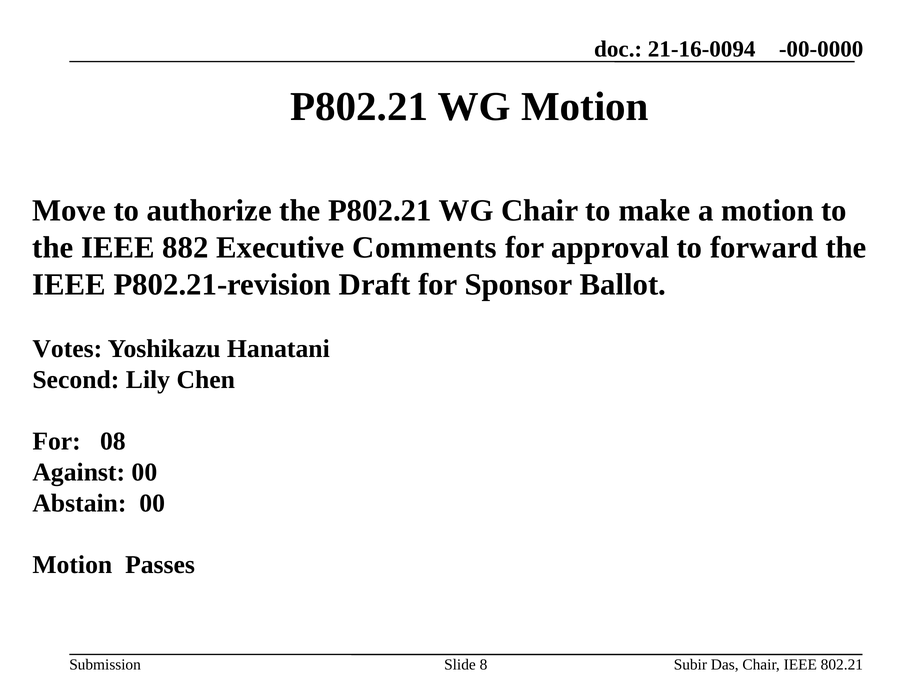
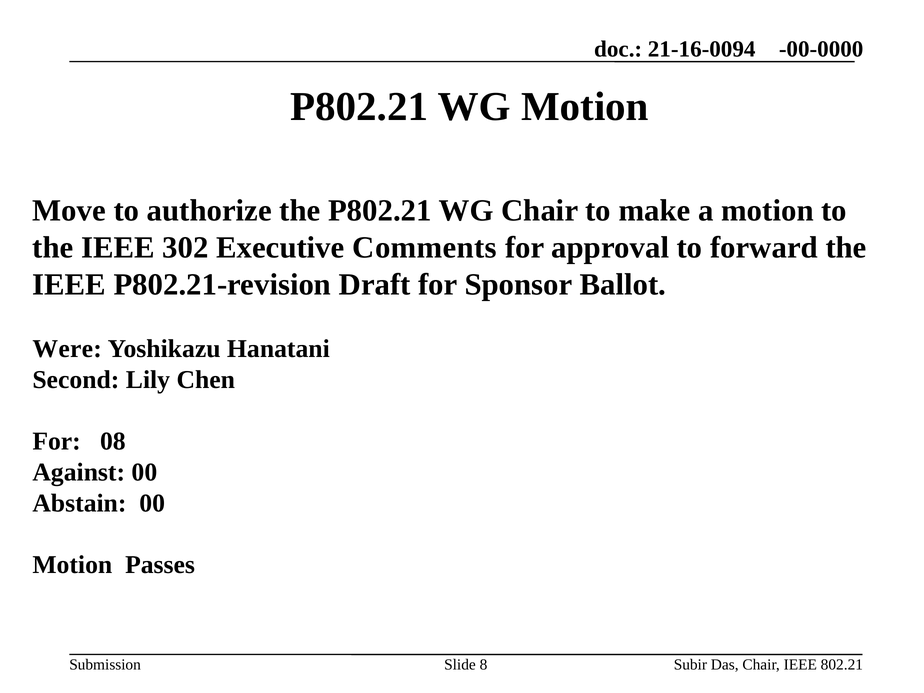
882: 882 -> 302
Votes: Votes -> Were
